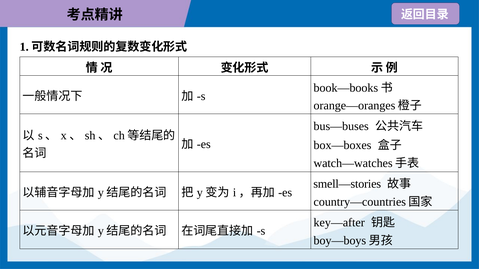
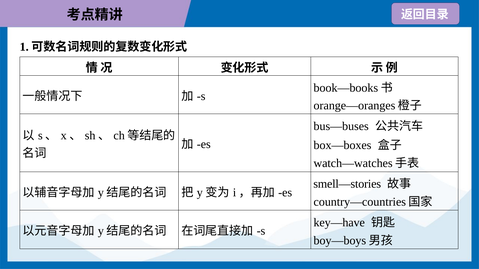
key—after: key—after -> key—have
